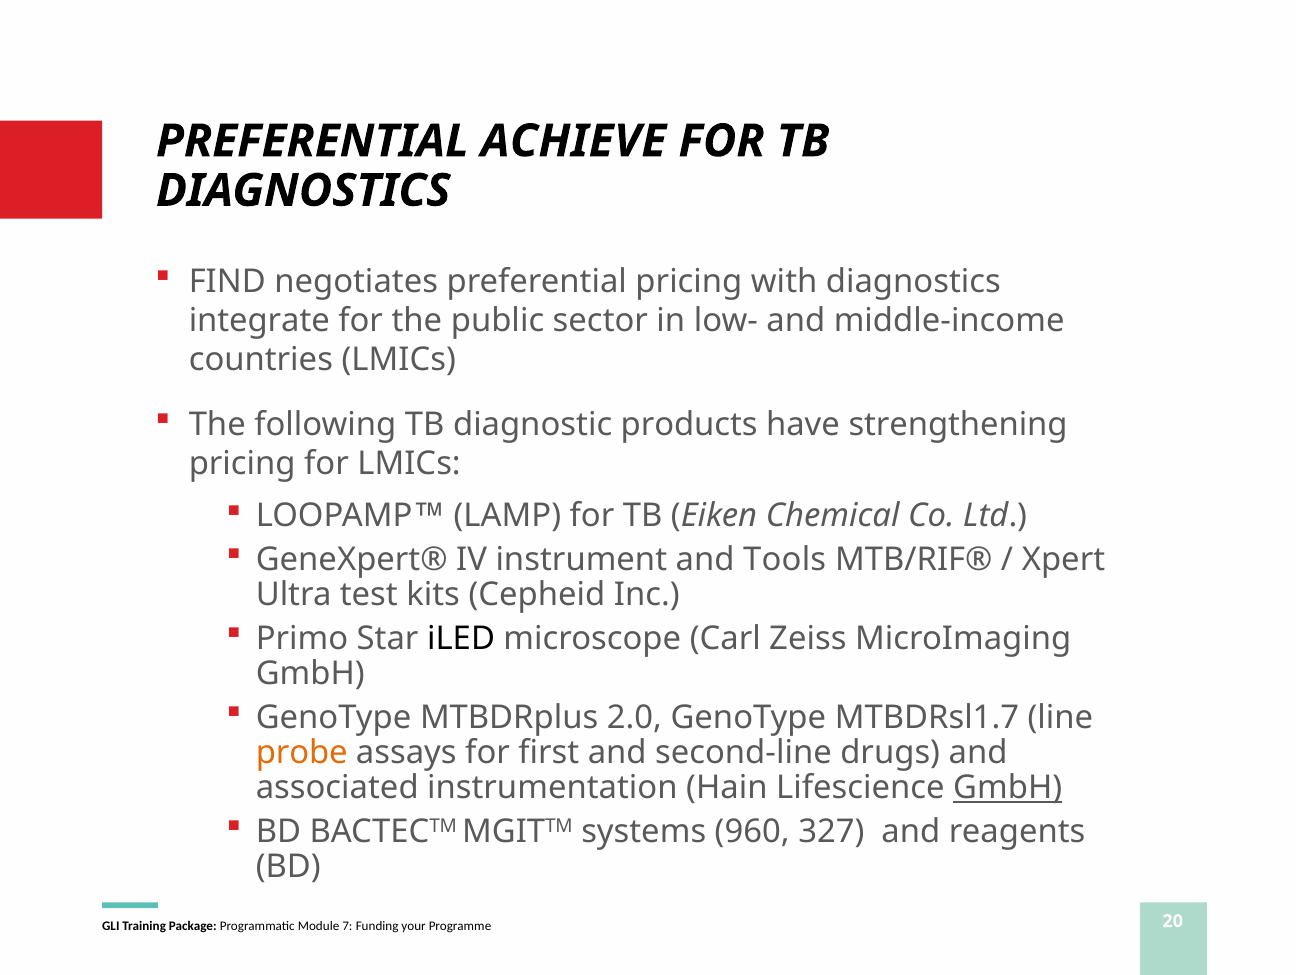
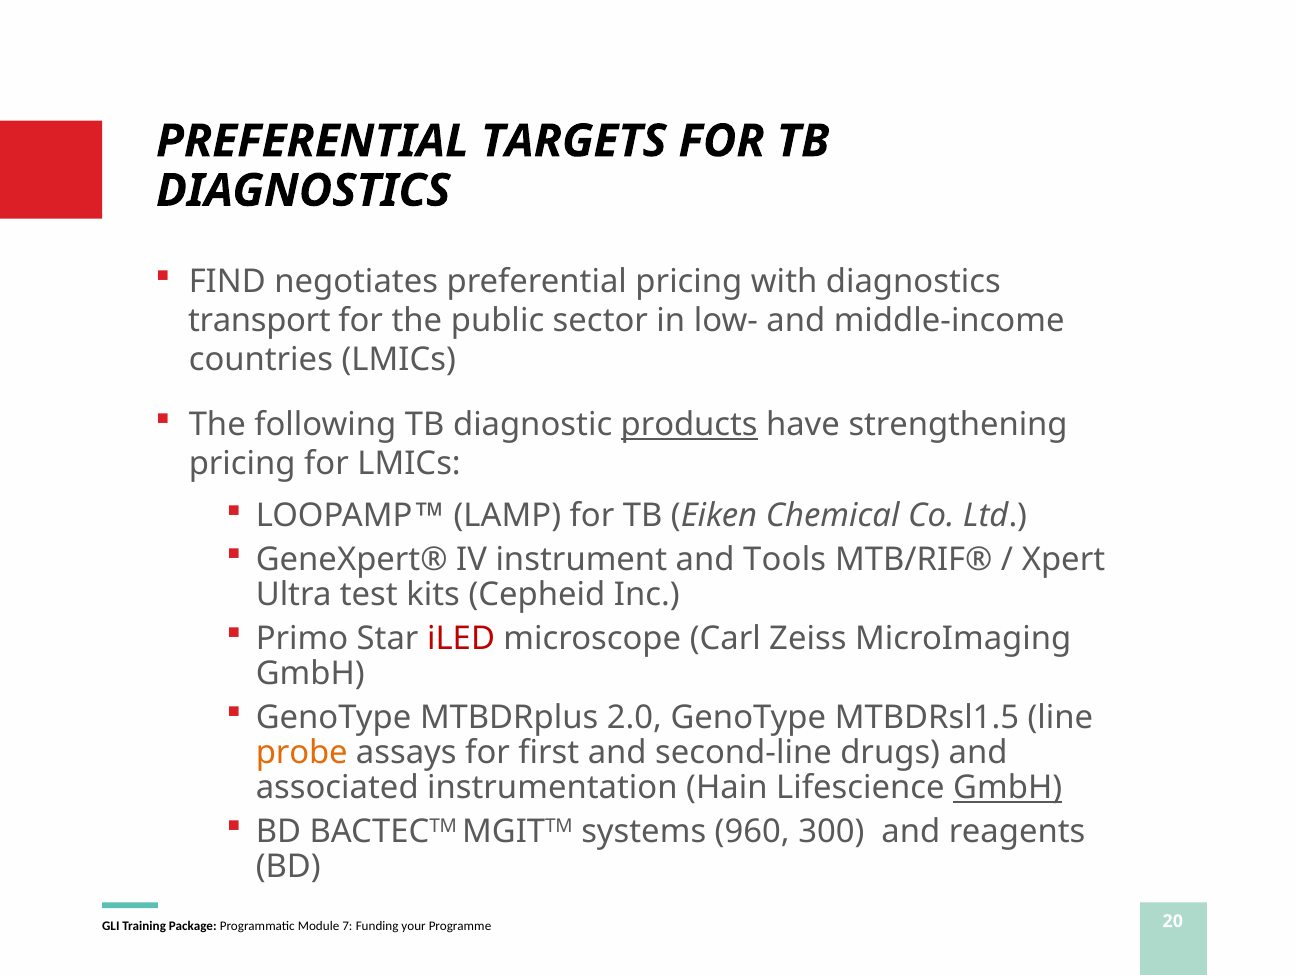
ACHIEVE: ACHIEVE -> TARGETS
integrate: integrate -> transport
products underline: none -> present
iLED colour: black -> red
MTBDRsl1.7: MTBDRsl1.7 -> MTBDRsl1.5
327: 327 -> 300
